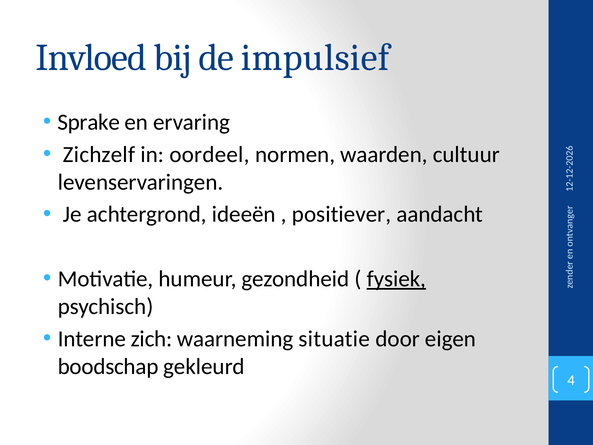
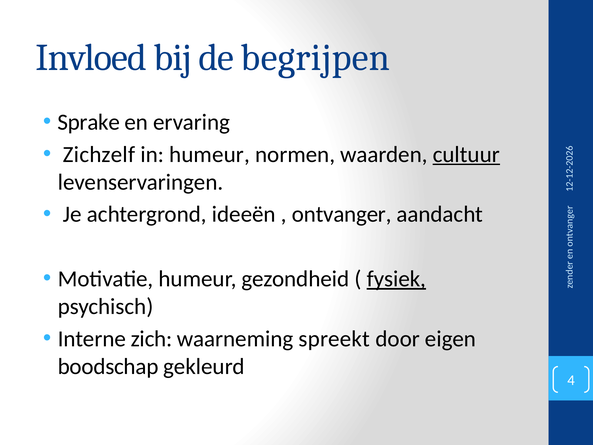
impulsief: impulsief -> begrijpen
in oordeel: oordeel -> humeur
cultuur underline: none -> present
positiever: positiever -> ontvanger
situatie: situatie -> spreekt
